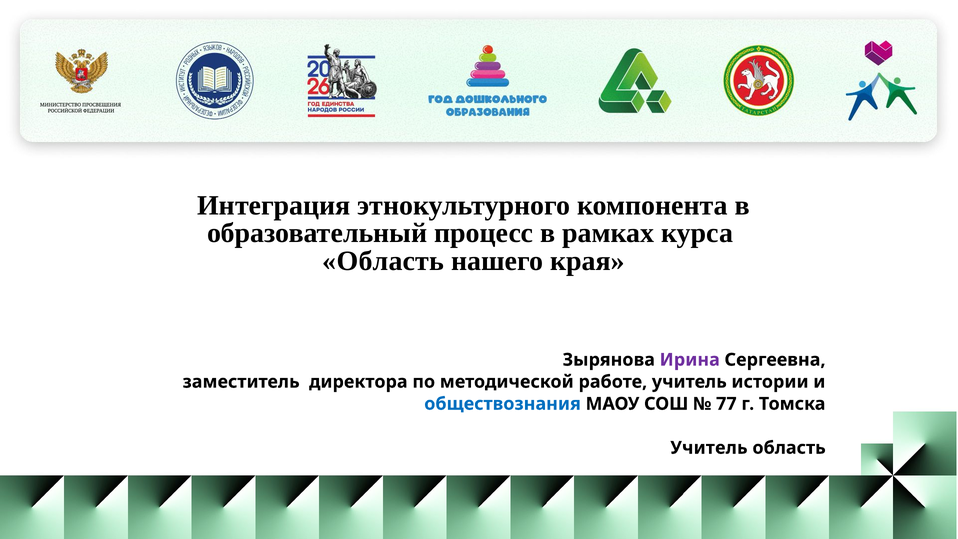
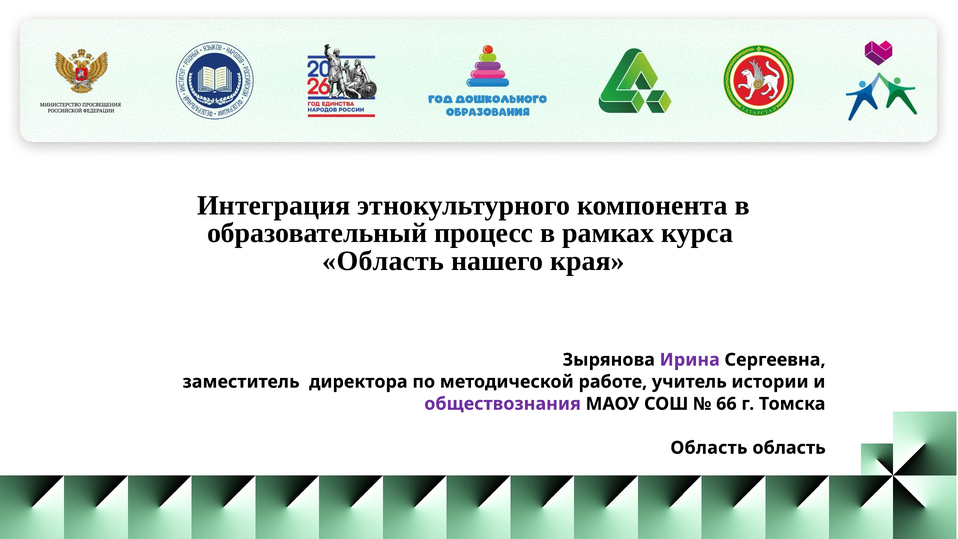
обществознания colour: blue -> purple
77: 77 -> 66
Учитель at (709, 448): Учитель -> Область
